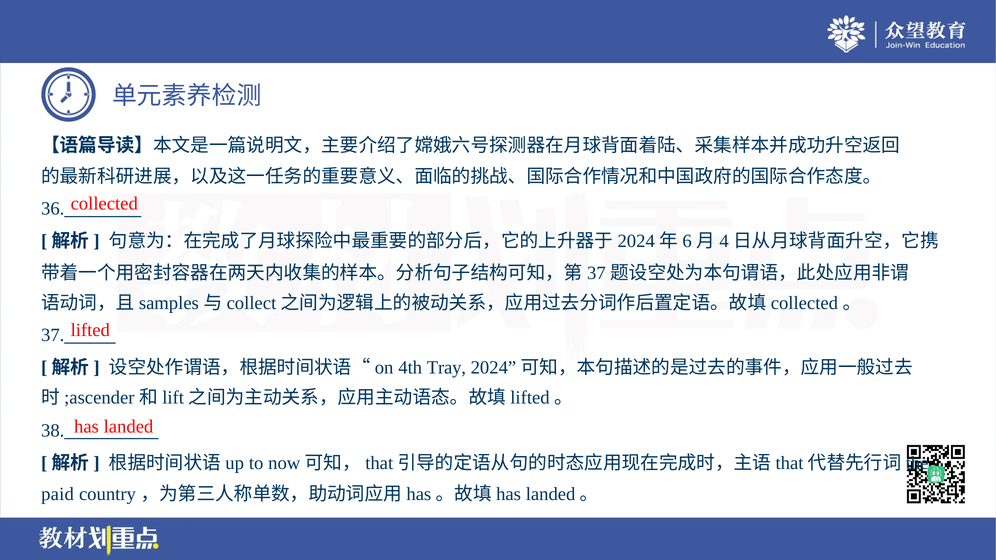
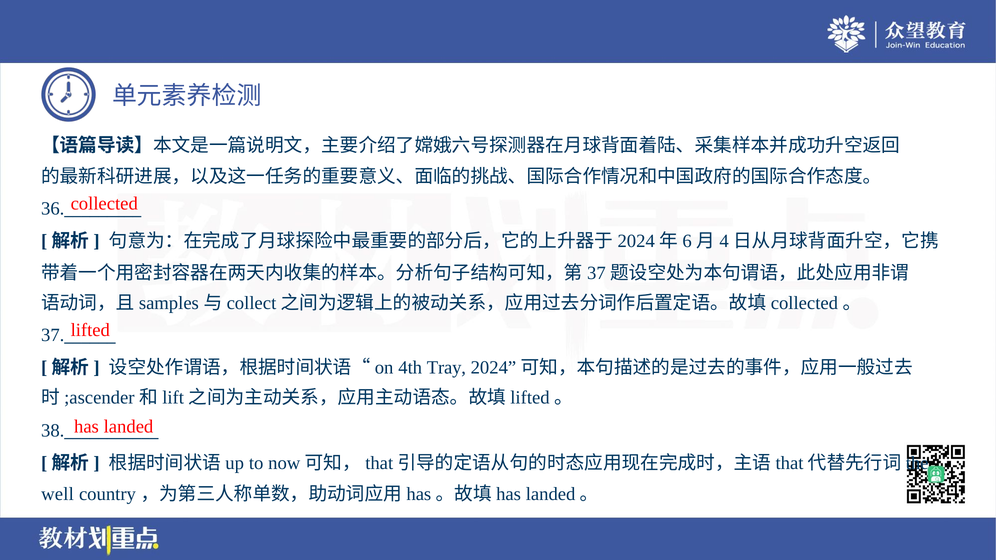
paid: paid -> well
